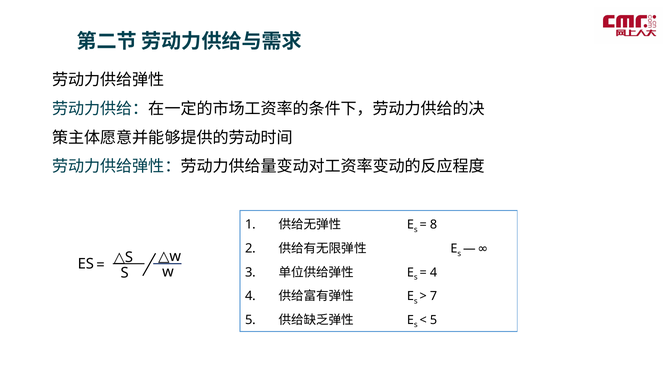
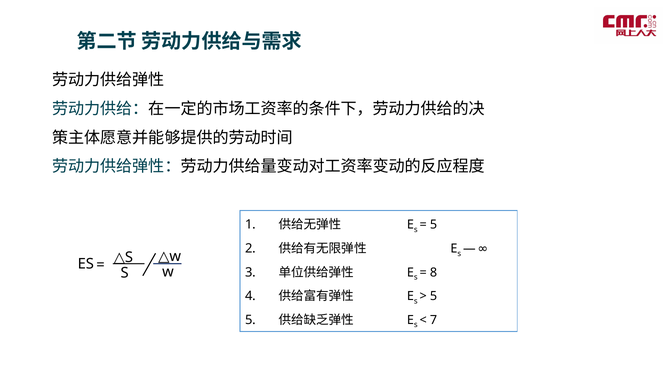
8 at (434, 225): 8 -> 5
4 at (434, 273): 4 -> 8
7 at (434, 297): 7 -> 5
5 at (434, 320): 5 -> 7
